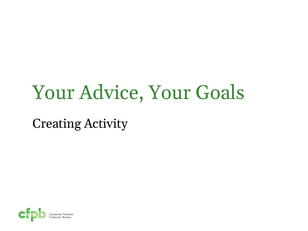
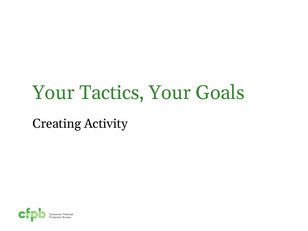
Advice: Advice -> Tactics
